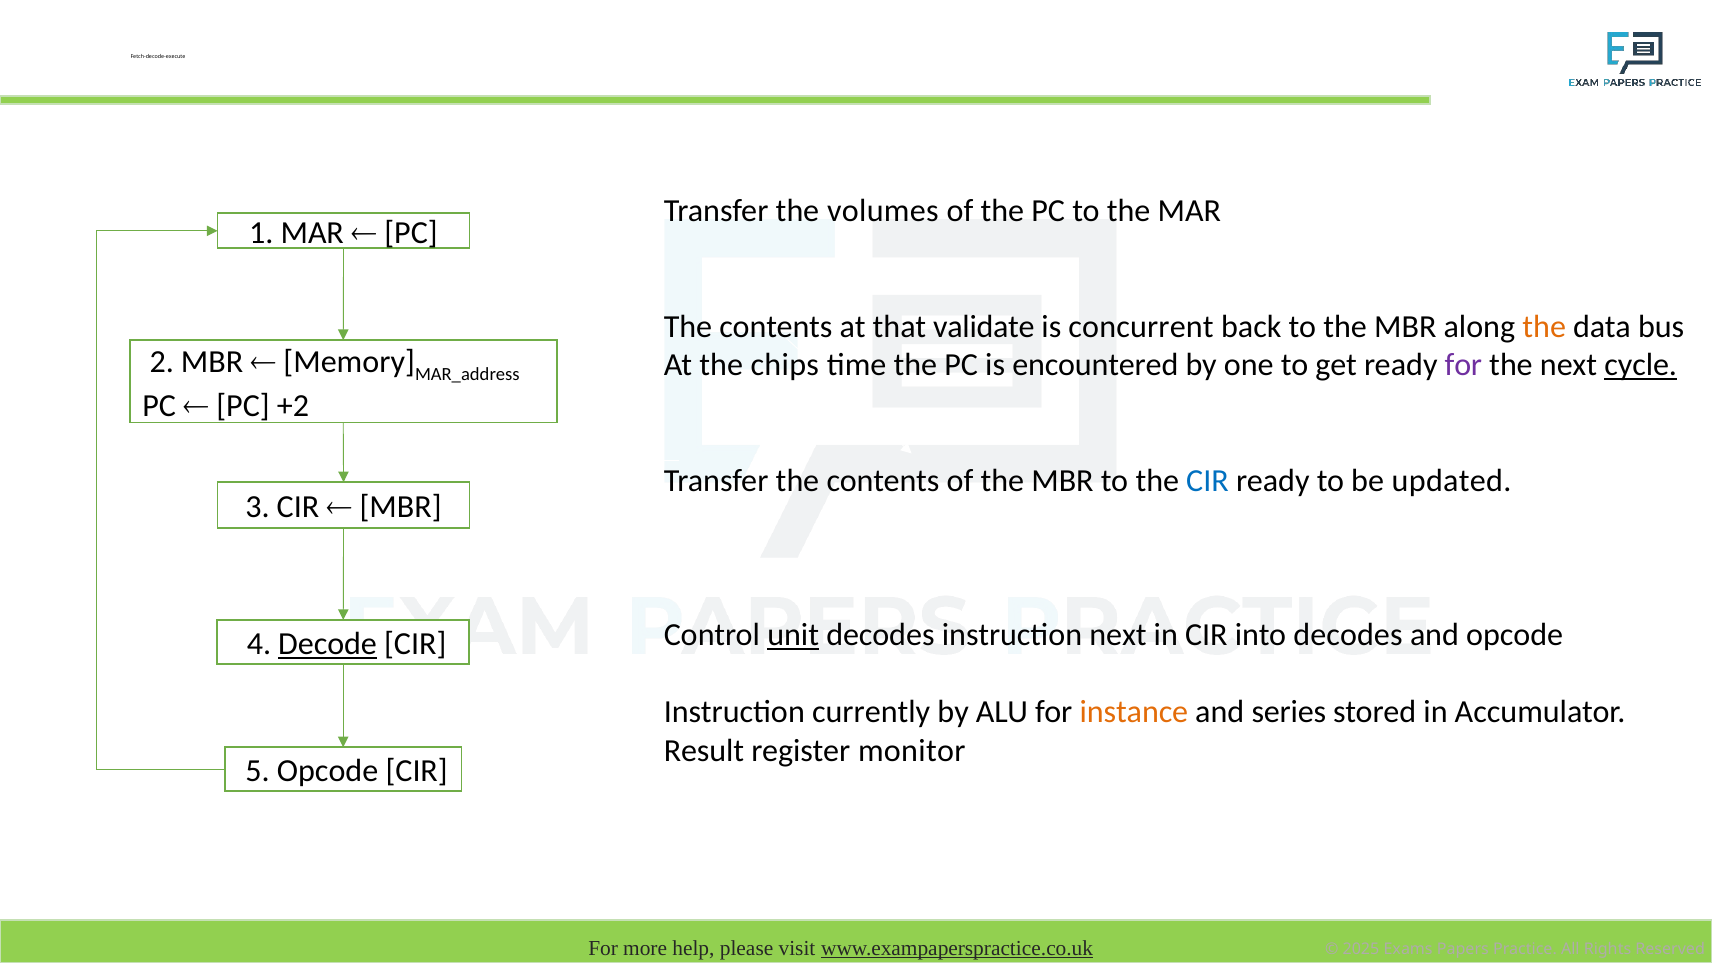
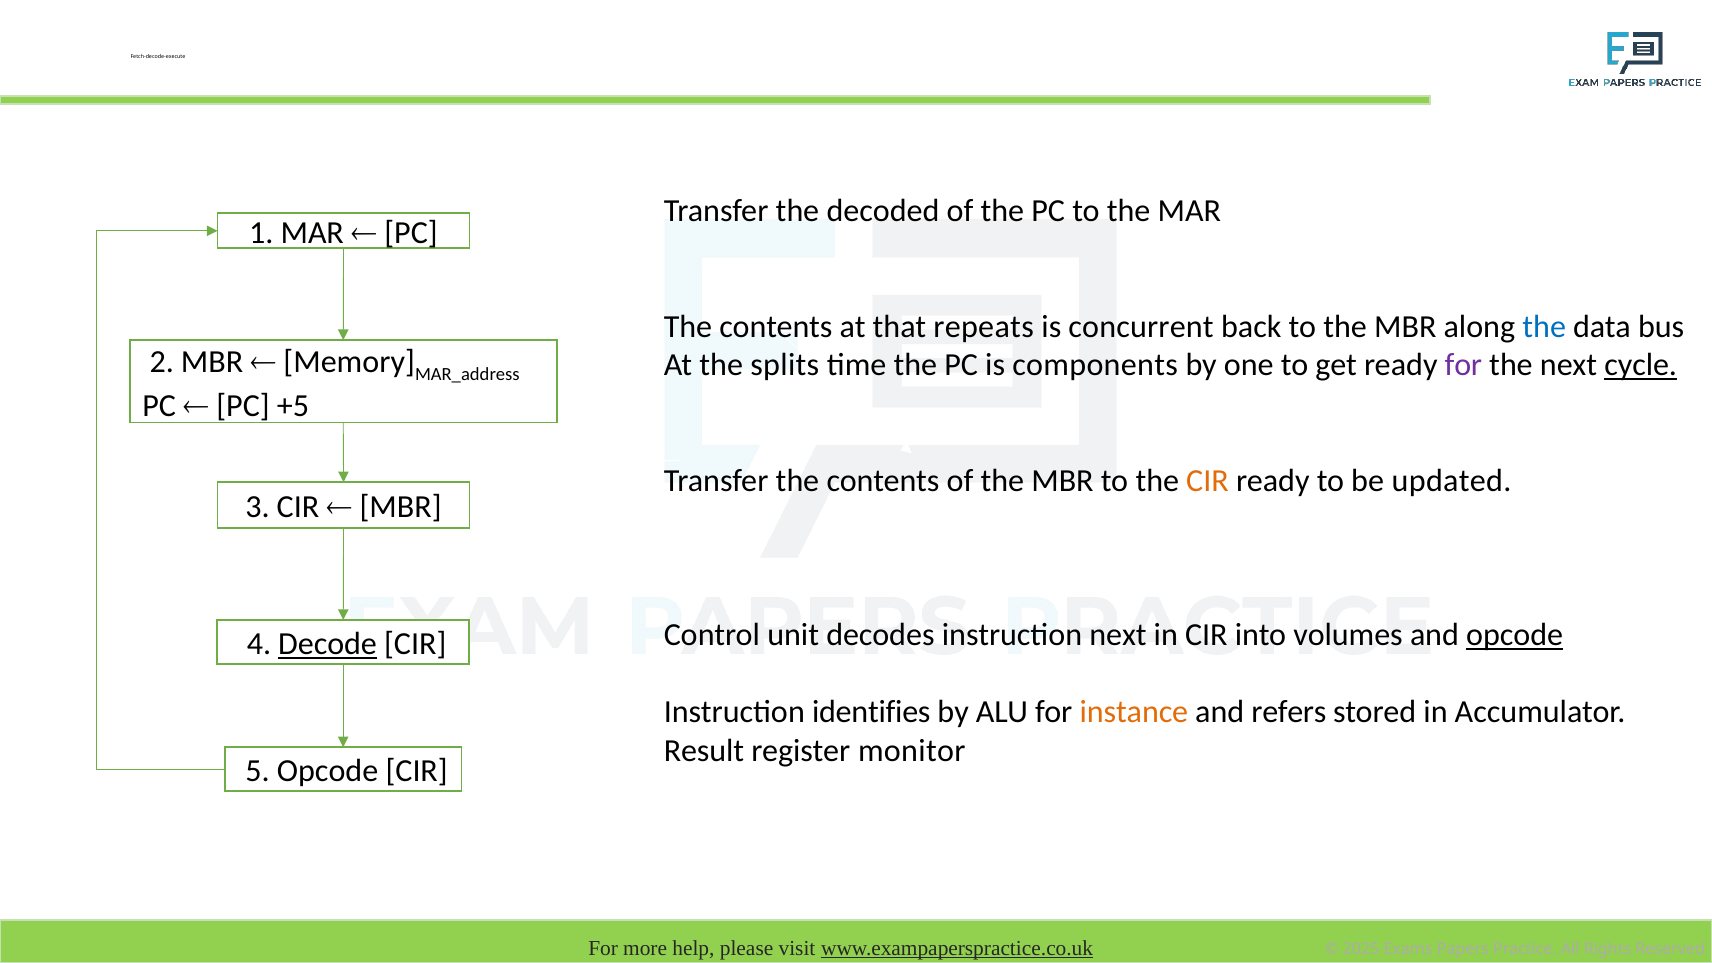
volumes: volumes -> decoded
validate: validate -> repeats
the at (1544, 327) colour: orange -> blue
chips: chips -> splits
encountered: encountered -> components
+2: +2 -> +5
CIR at (1208, 481) colour: blue -> orange
unit underline: present -> none
into decodes: decodes -> volumes
opcode at (1515, 635) underline: none -> present
currently: currently -> identifies
series: series -> refers
